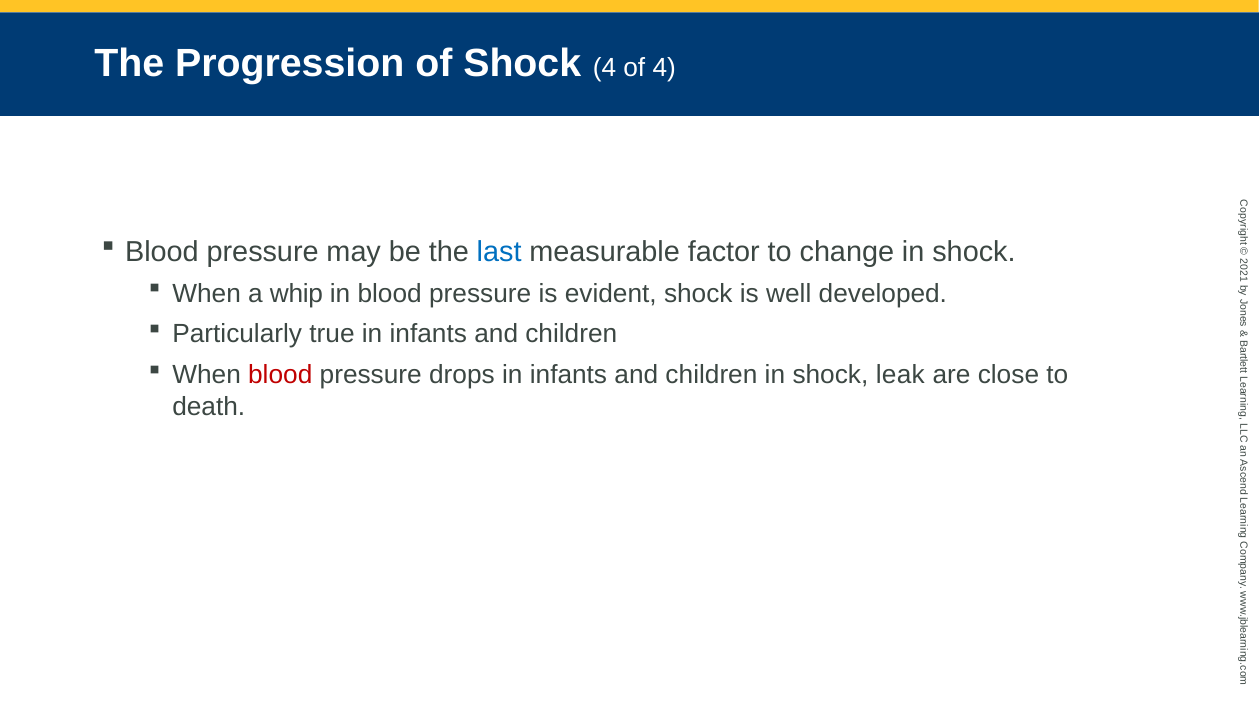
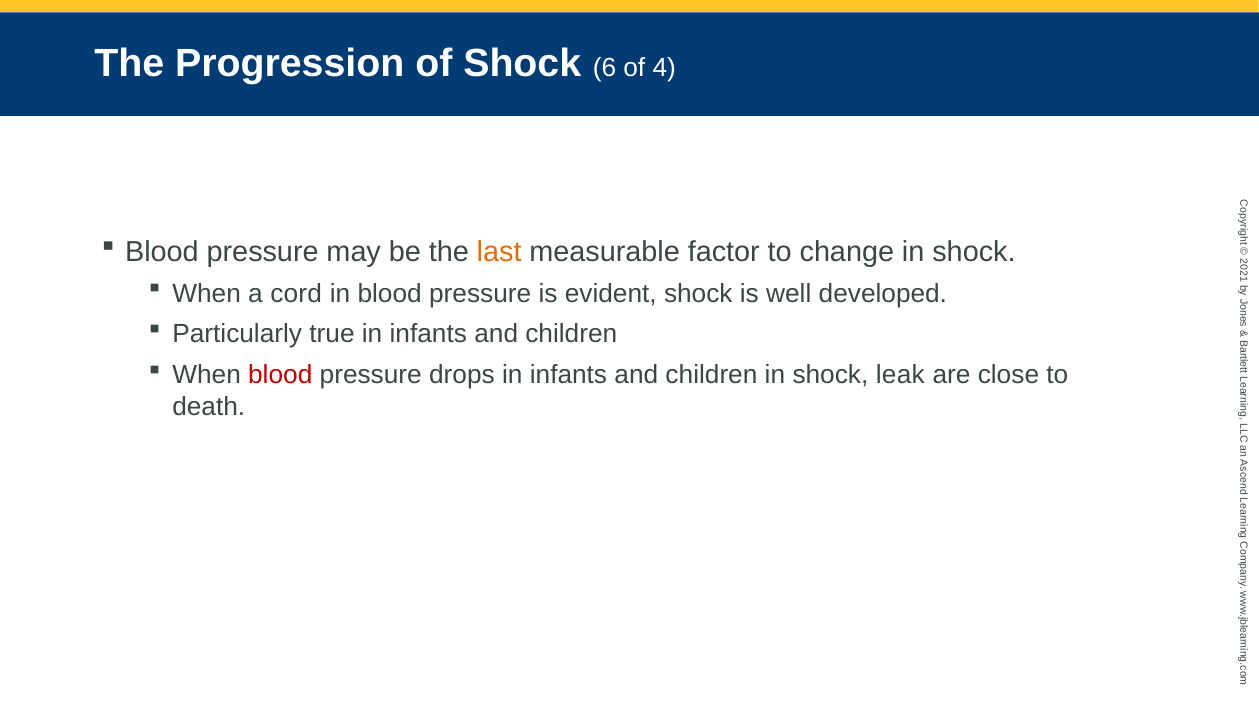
Shock 4: 4 -> 6
last colour: blue -> orange
whip: whip -> cord
